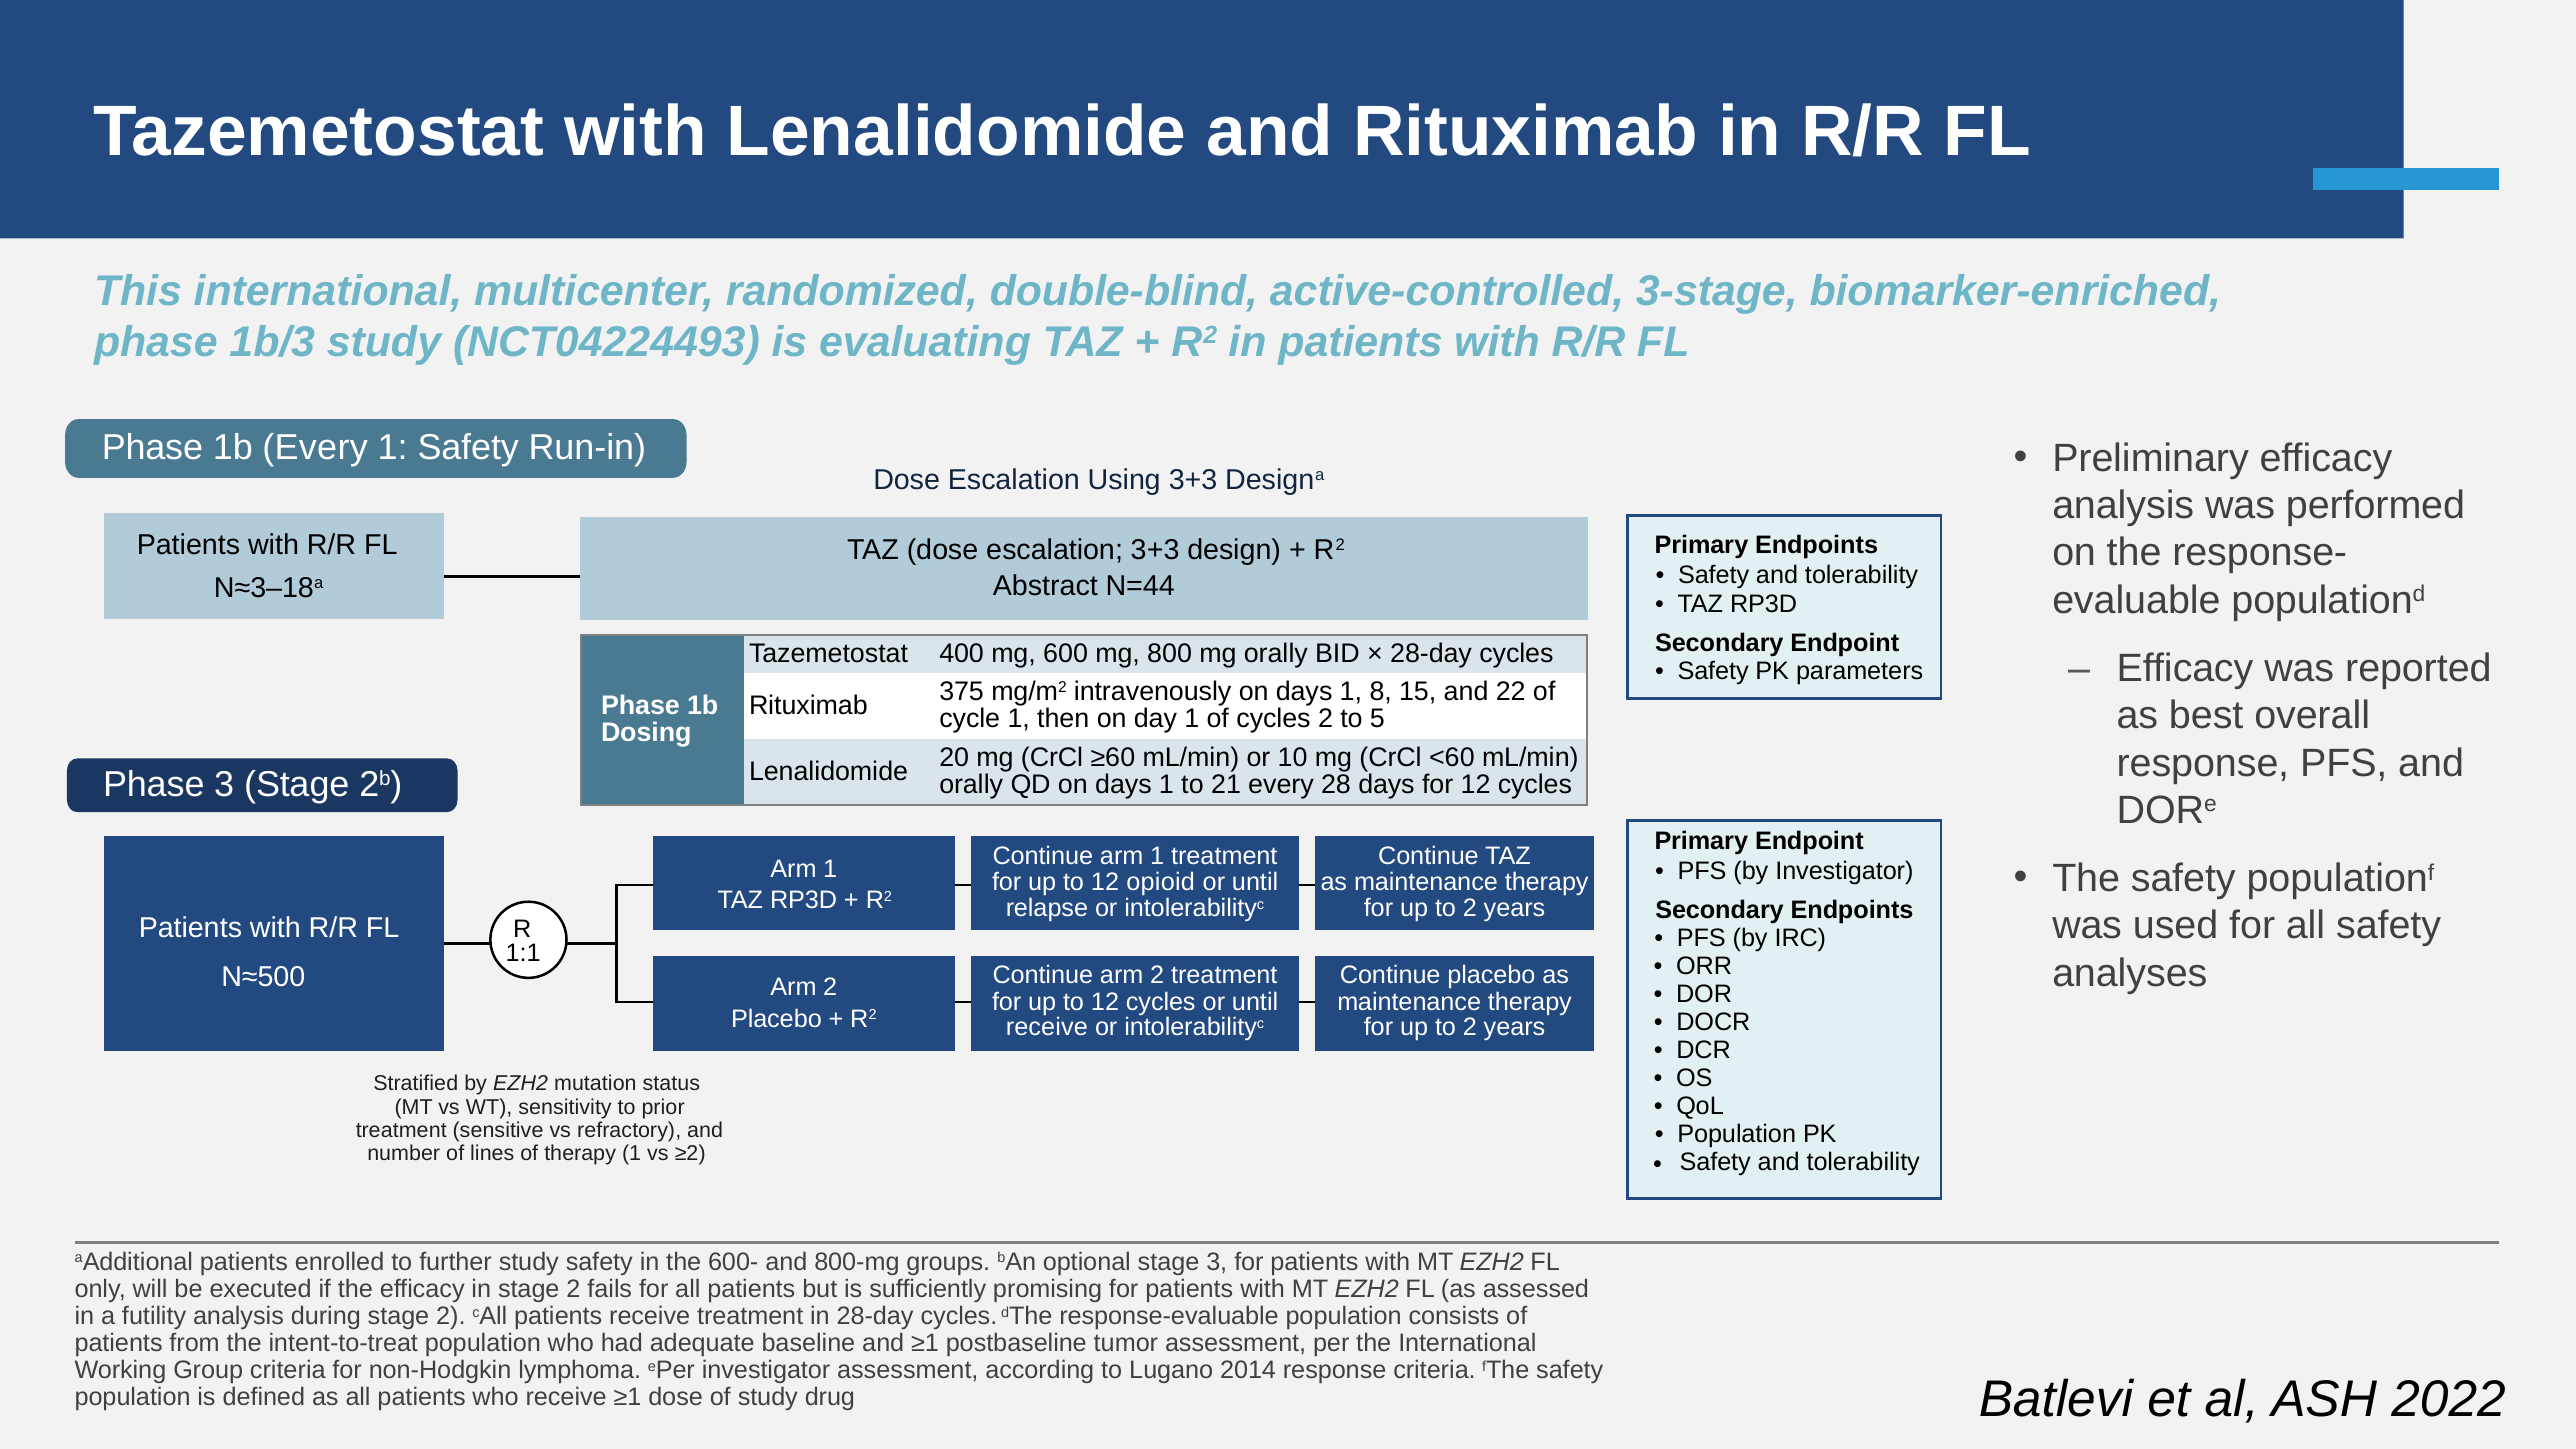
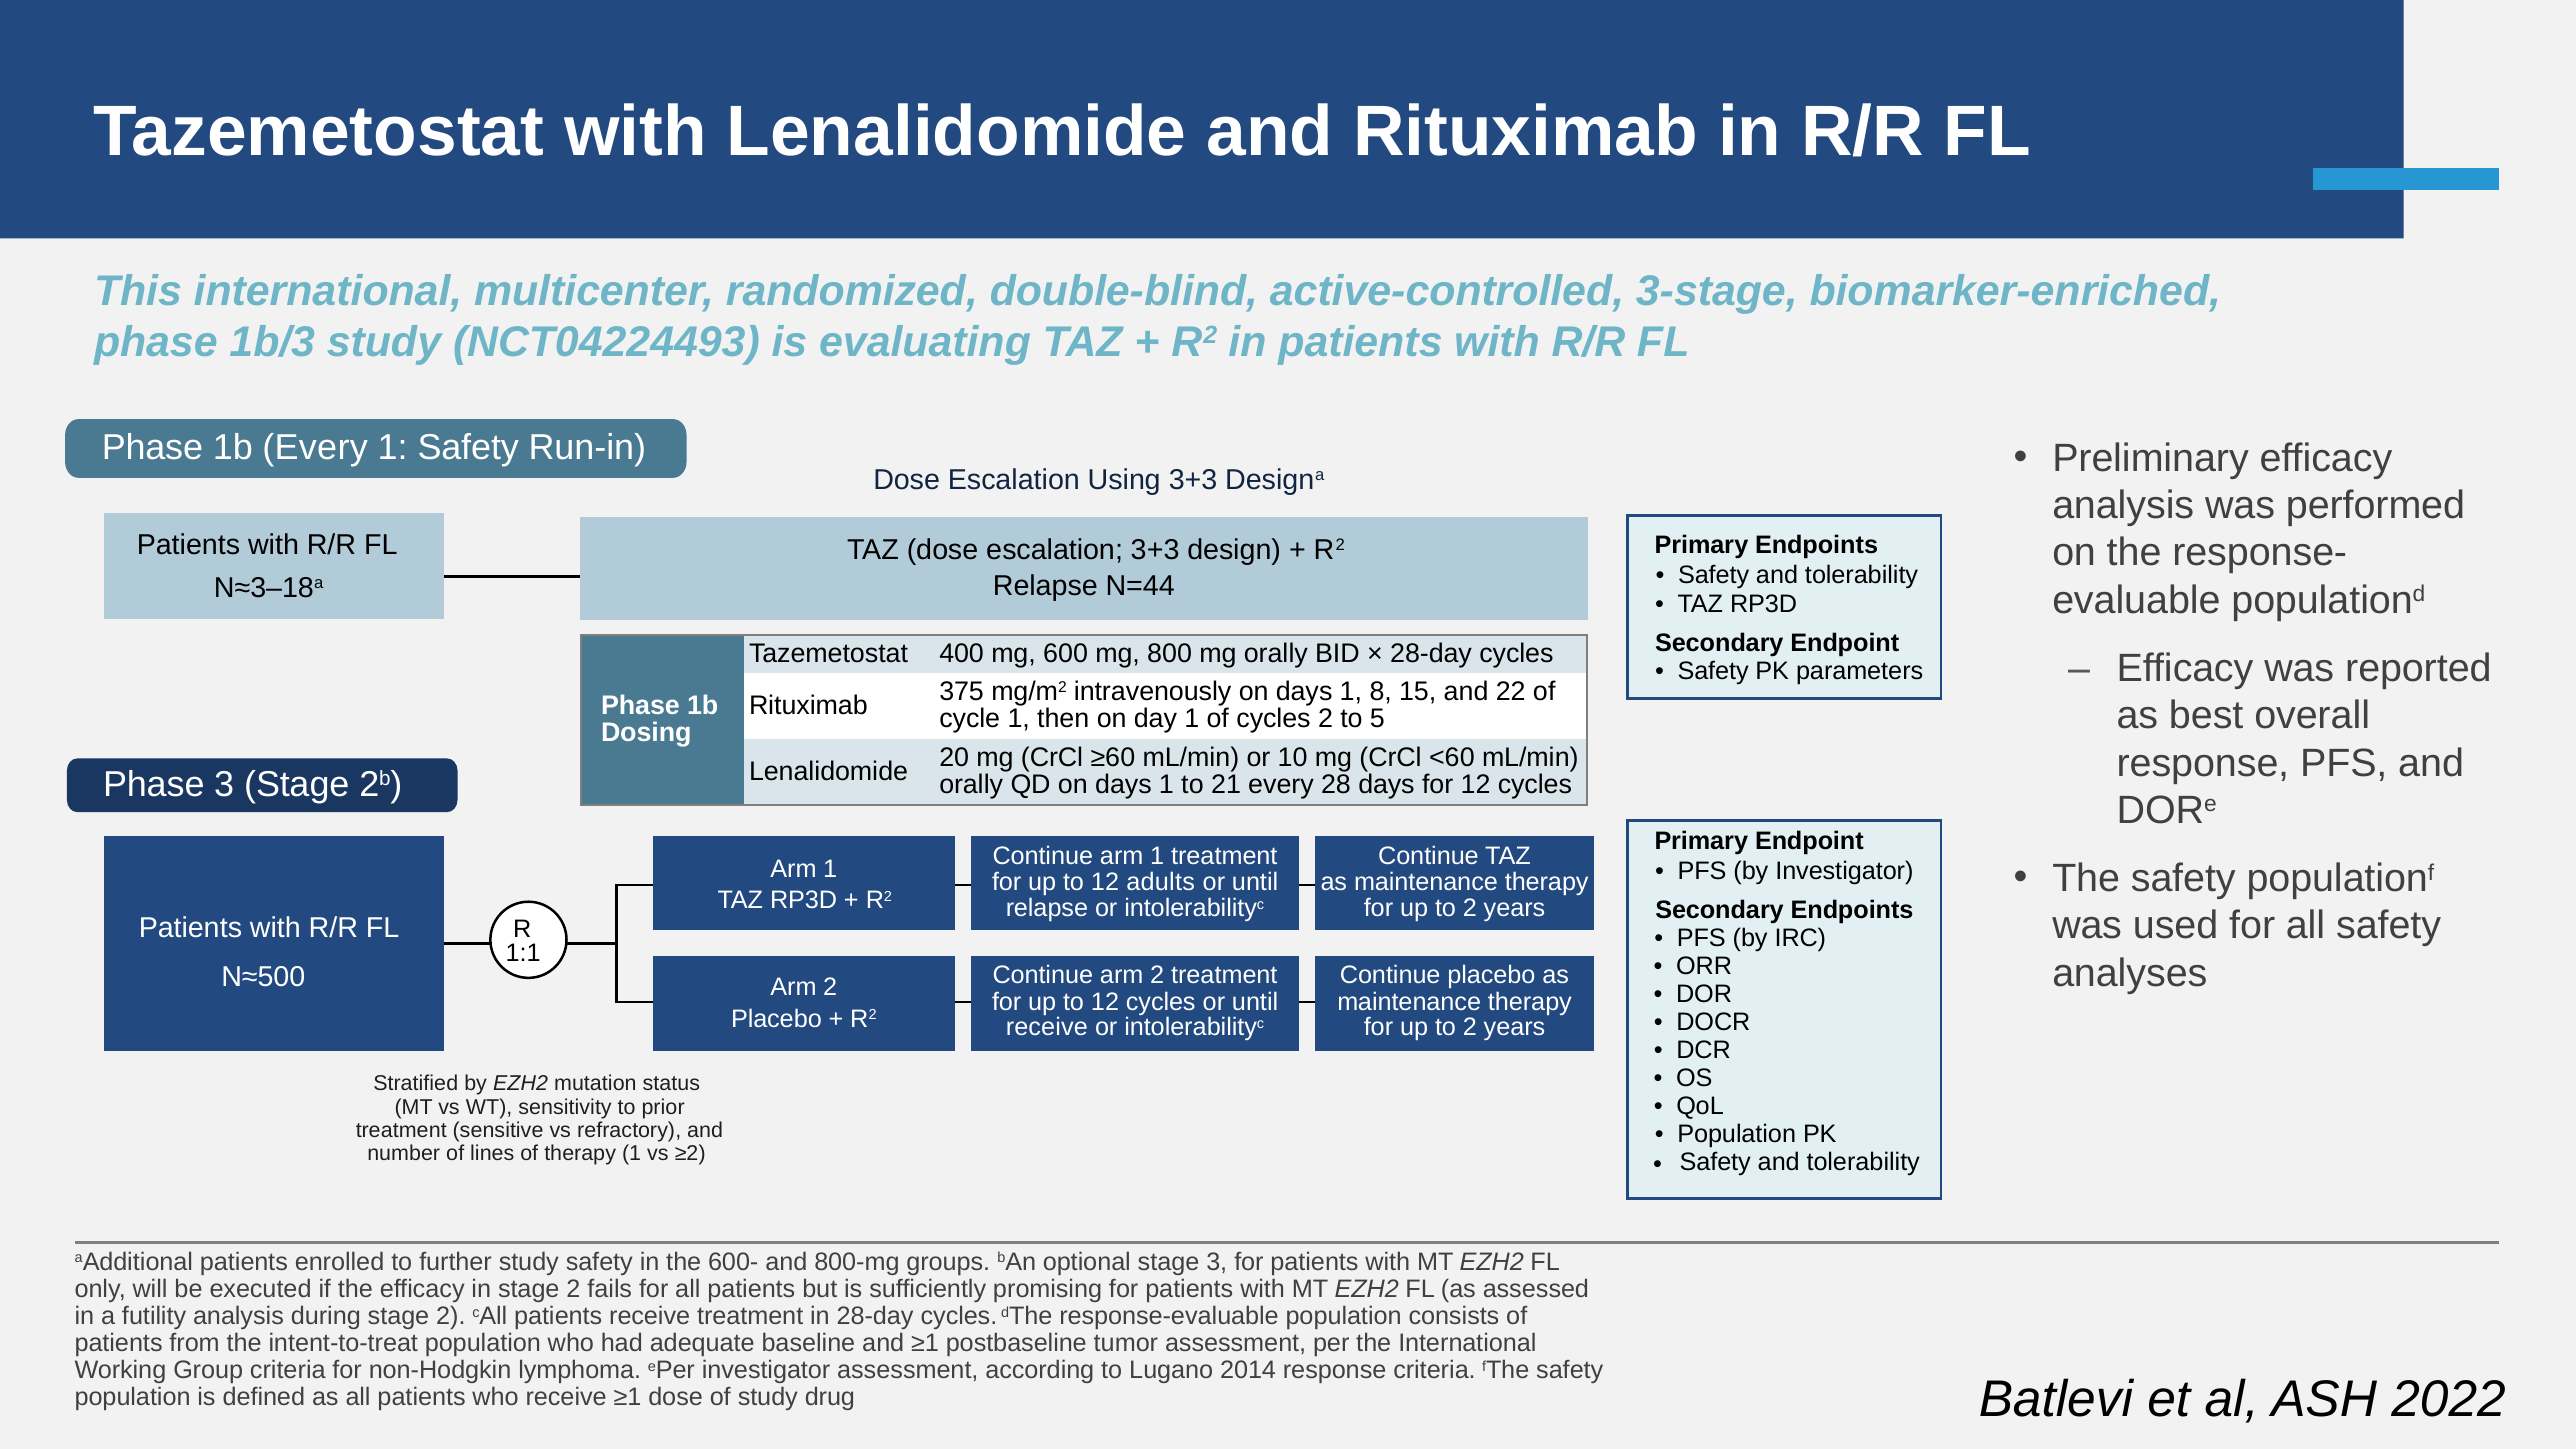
Abstract at (1045, 586): Abstract -> Relapse
opioid: opioid -> adults
